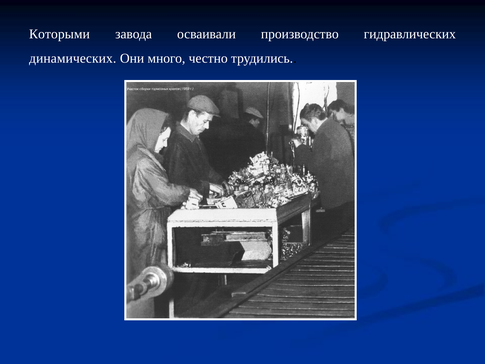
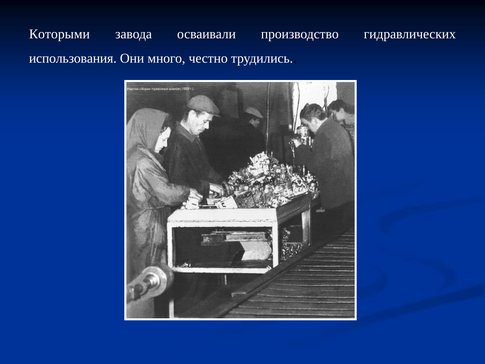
динамических: динамических -> использования
